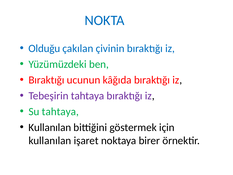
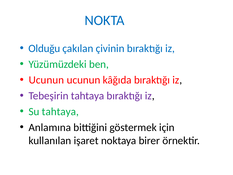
Bıraktığı at (46, 80): Bıraktığı -> Ucunun
Kullanılan at (50, 127): Kullanılan -> Anlamına
